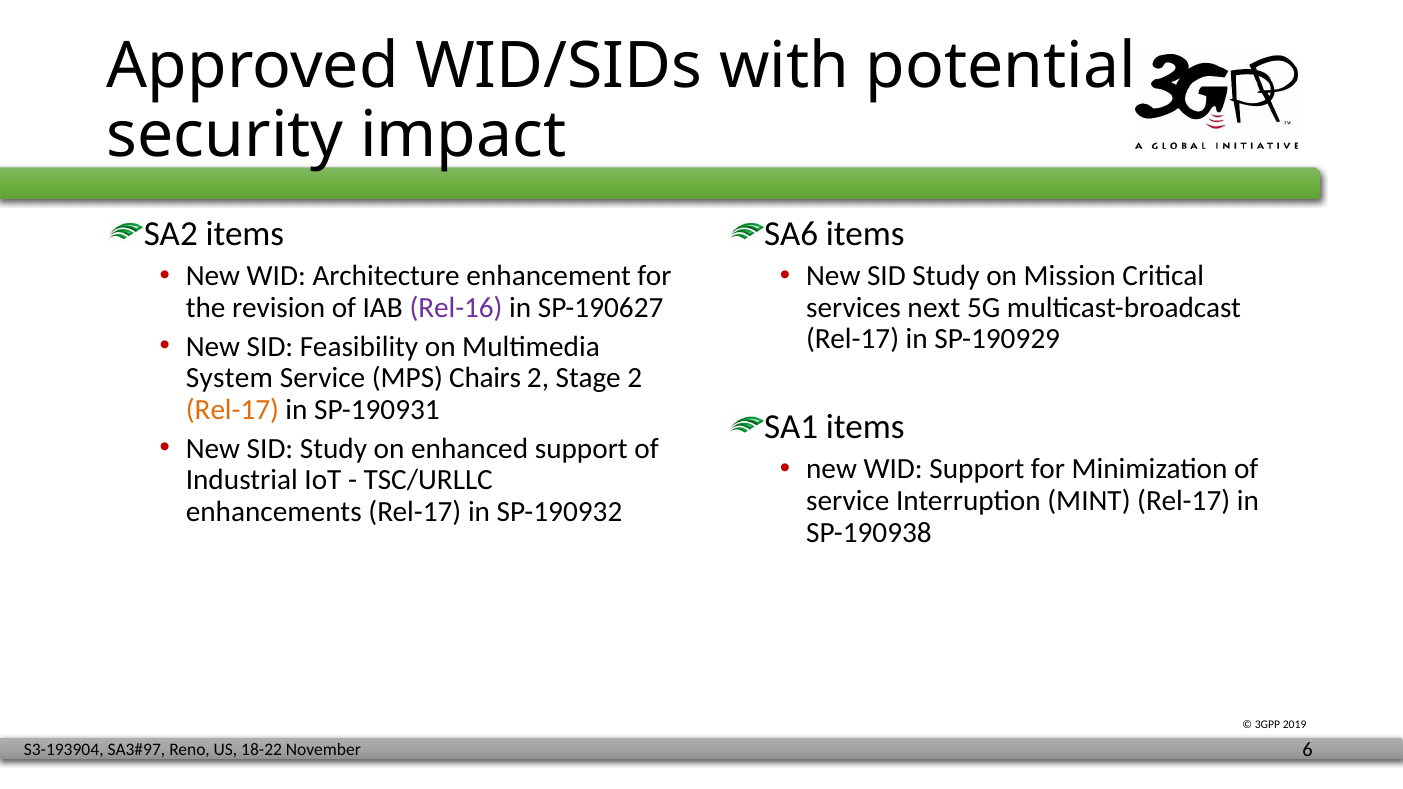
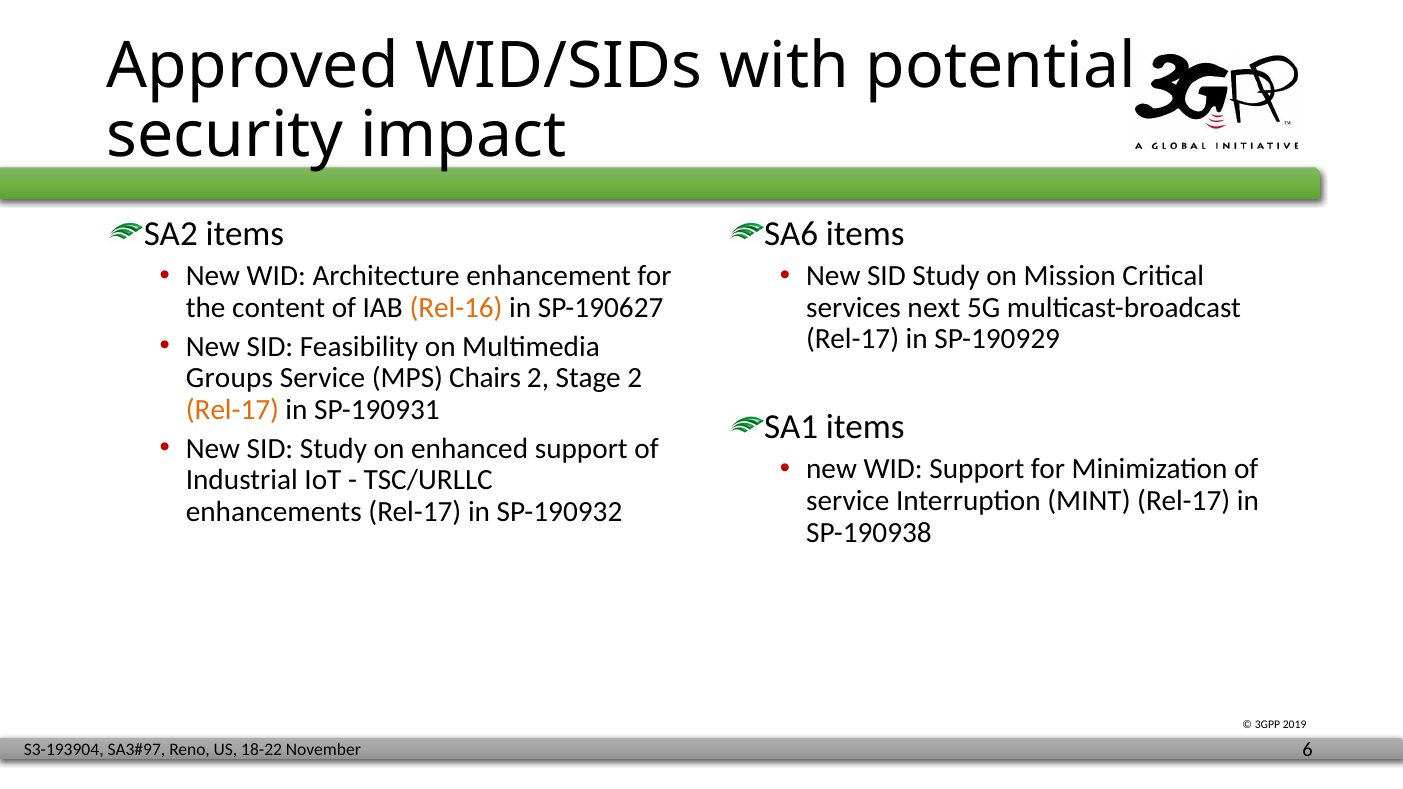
revision: revision -> content
Rel-16 colour: purple -> orange
System: System -> Groups
